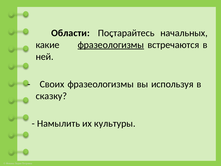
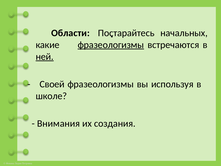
ней underline: none -> present
Своих: Своих -> Своей
сказку: сказку -> школе
Намылить: Намылить -> Внимания
культуры: культуры -> создания
